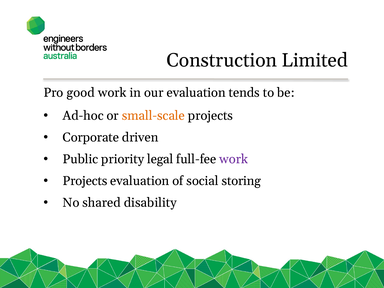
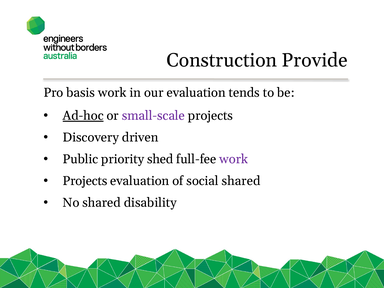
Limited: Limited -> Provide
good: good -> basis
Ad-hoc underline: none -> present
small-scale colour: orange -> purple
Corporate: Corporate -> Discovery
legal: legal -> shed
social storing: storing -> shared
